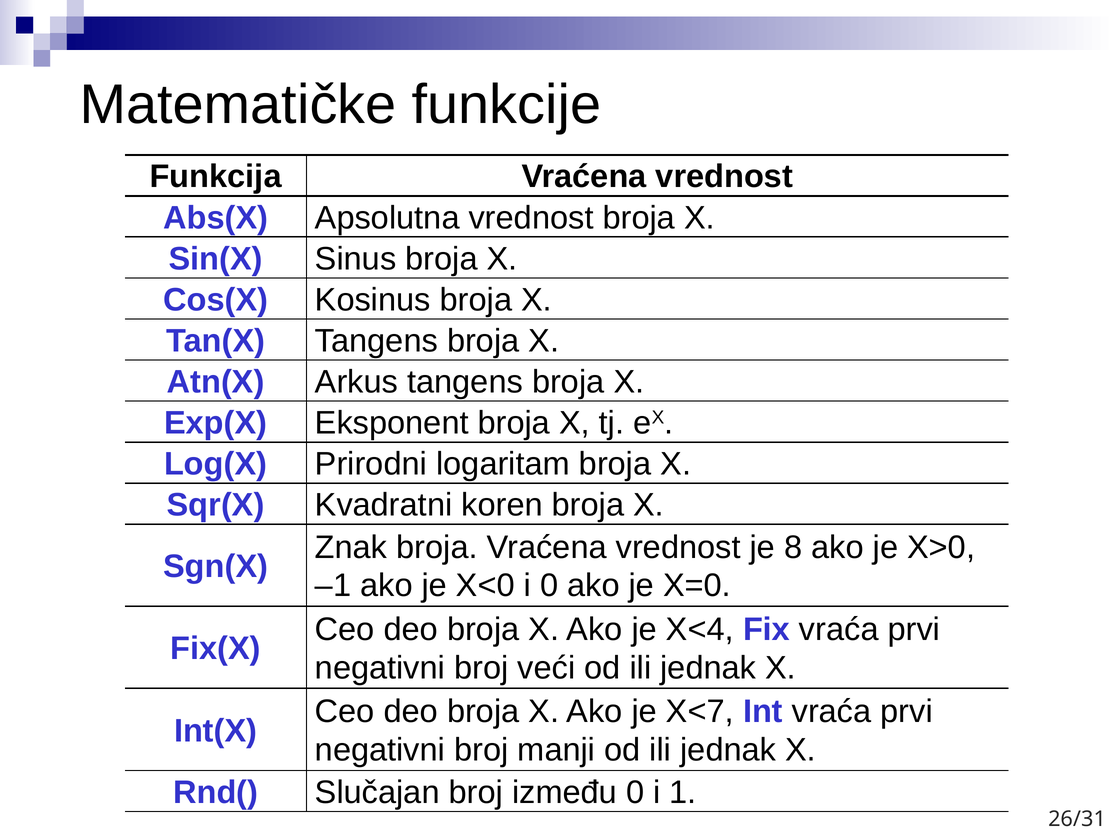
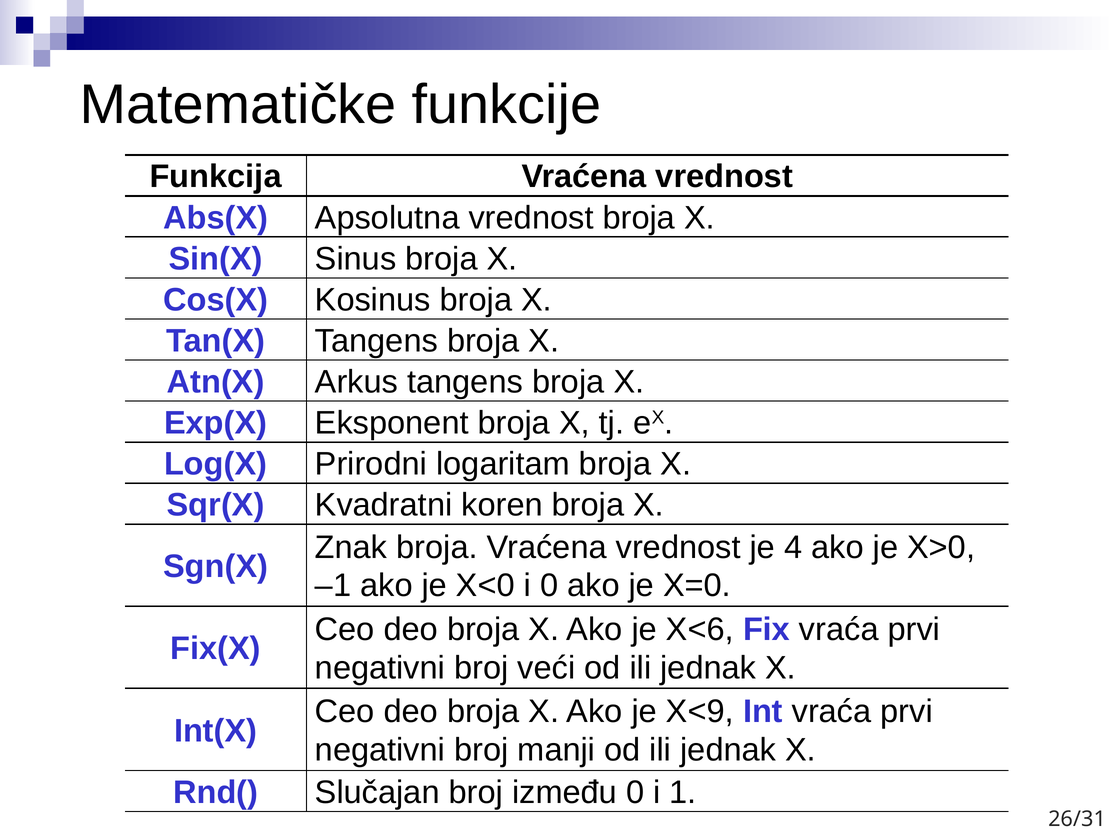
8: 8 -> 4
X<4: X<4 -> X<6
X<7: X<7 -> X<9
